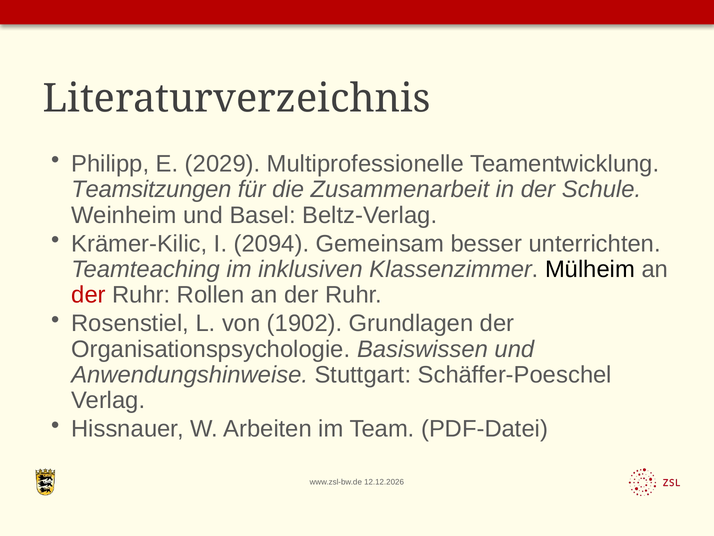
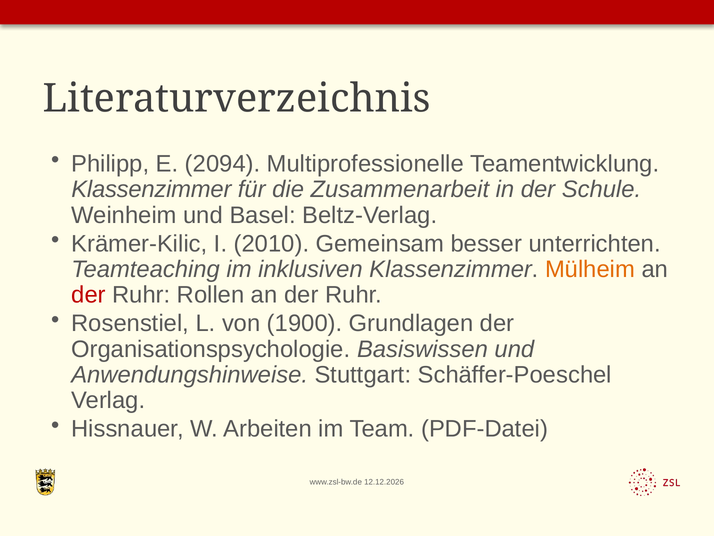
2029: 2029 -> 2094
Teamsitzungen at (151, 189): Teamsitzungen -> Klassenzimmer
2094: 2094 -> 2010
Mülheim colour: black -> orange
1902: 1902 -> 1900
